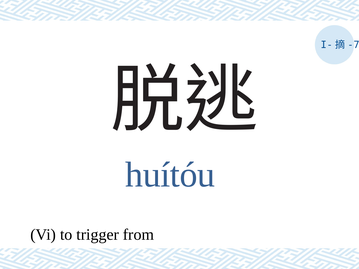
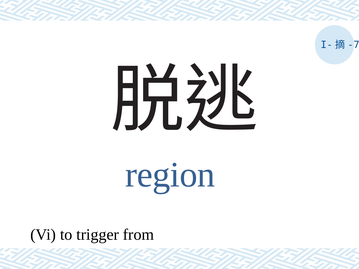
huítóu: huítóu -> region
